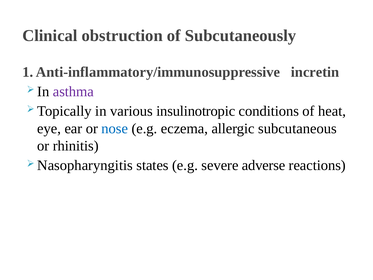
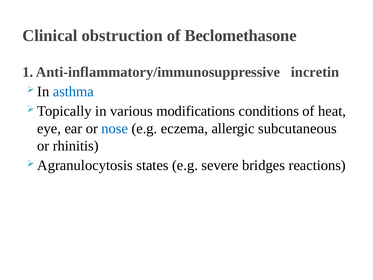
Subcutaneously: Subcutaneously -> Beclomethasone
asthma colour: purple -> blue
insulinotropic: insulinotropic -> modifications
Nasopharyngitis: Nasopharyngitis -> Agranulocytosis
adverse: adverse -> bridges
